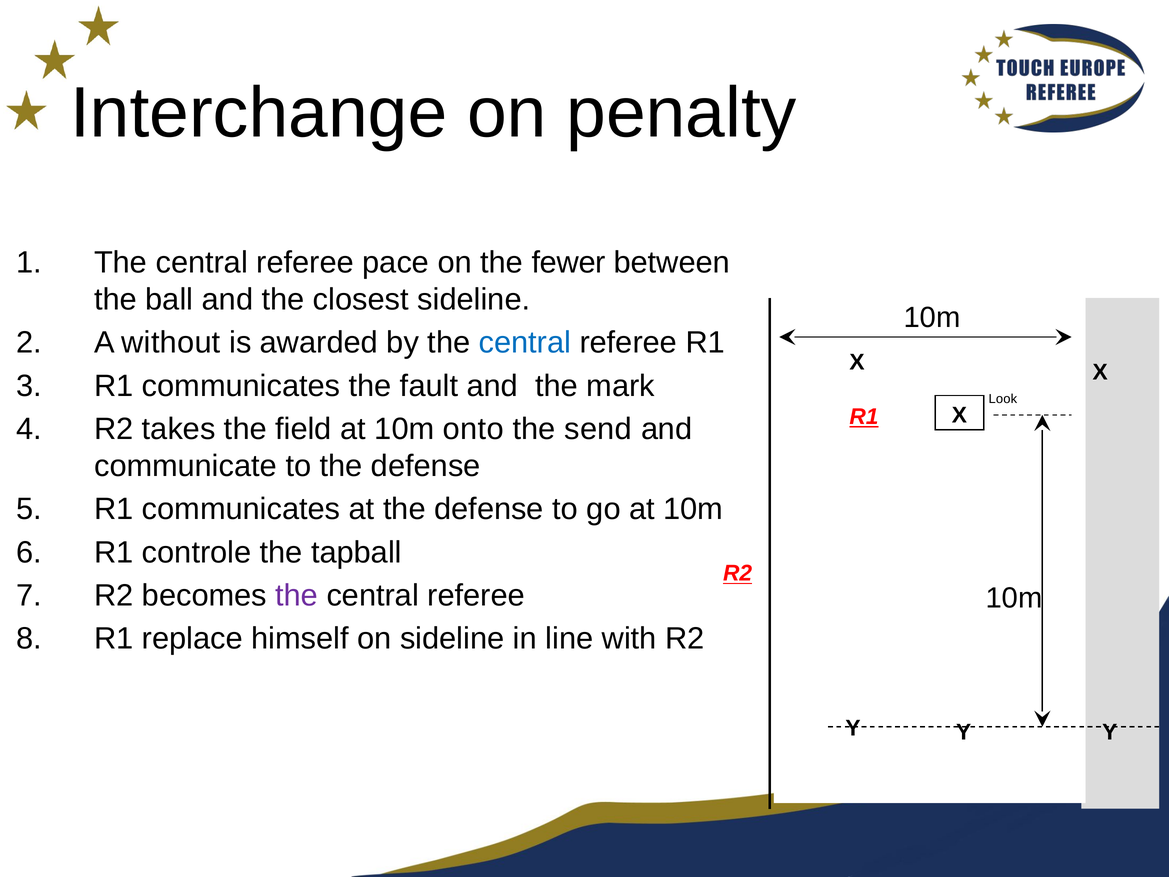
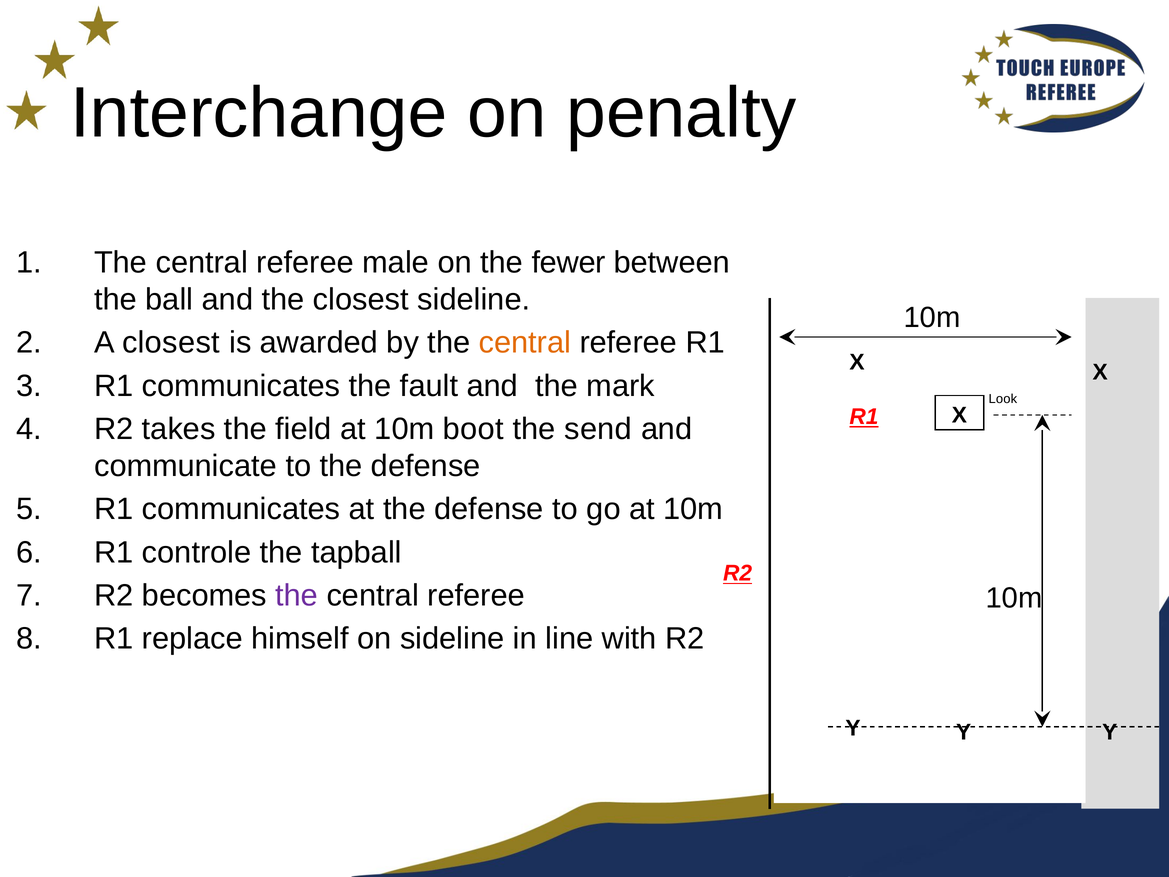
pace: pace -> male
A without: without -> closest
central at (525, 343) colour: blue -> orange
onto: onto -> boot
